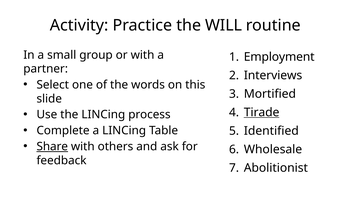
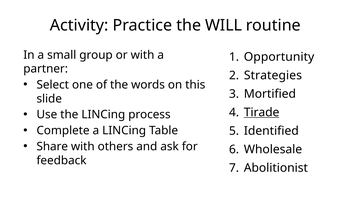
Employment: Employment -> Opportunity
Interviews: Interviews -> Strategies
Share underline: present -> none
